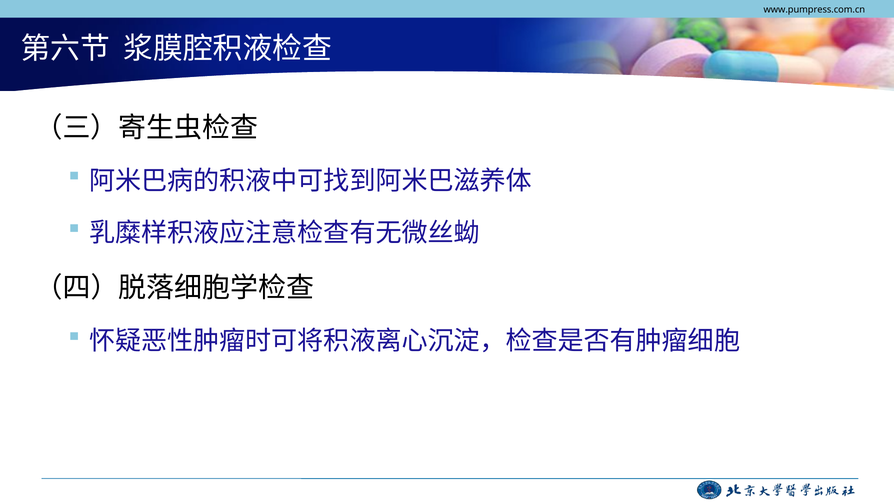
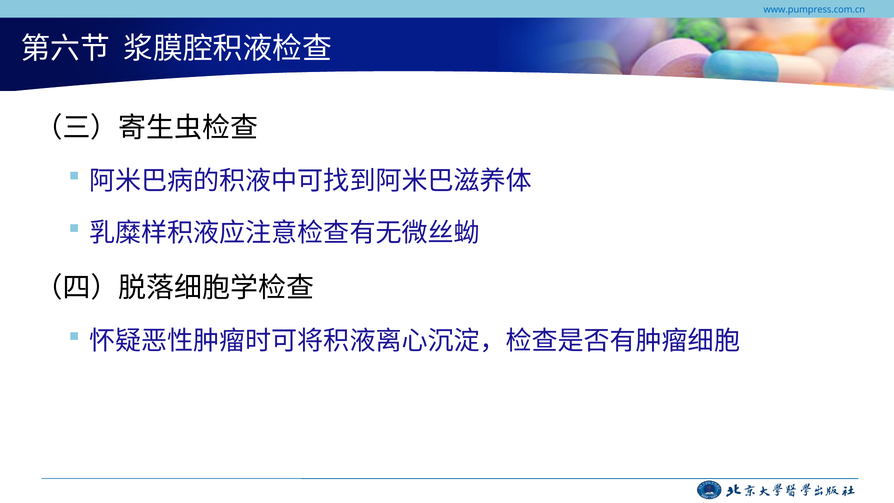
www.pumpress.com.cn colour: black -> blue
